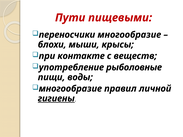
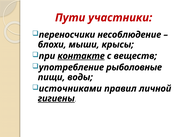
пищевыми: пищевыми -> участники
переносчики многообразие: многообразие -> несоблюдение
контакте underline: none -> present
многообразие at (70, 89): многообразие -> источниками
